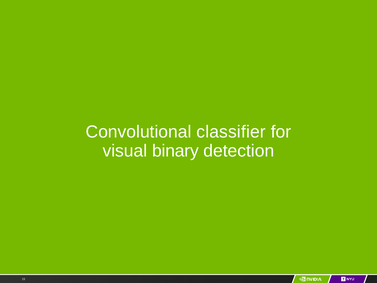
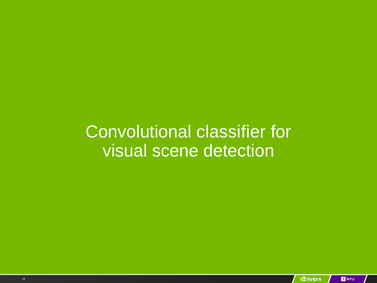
binary: binary -> scene
